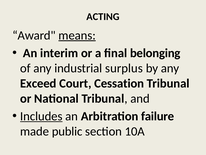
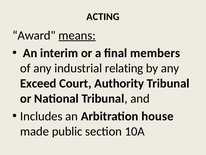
belonging: belonging -> members
surplus: surplus -> relating
Cessation: Cessation -> Authority
Includes underline: present -> none
failure: failure -> house
